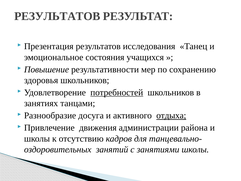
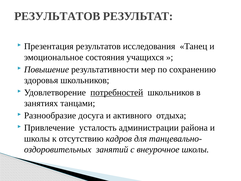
отдыха underline: present -> none
движения: движения -> усталость
занятиями: занятиями -> внеурочное
